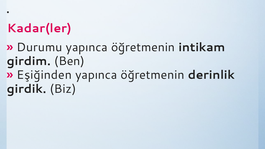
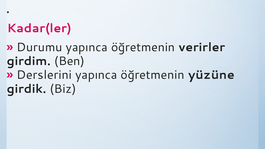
intikam: intikam -> verirler
Eşiğinden: Eşiğinden -> Derslerini
derinlik: derinlik -> yüzüne
